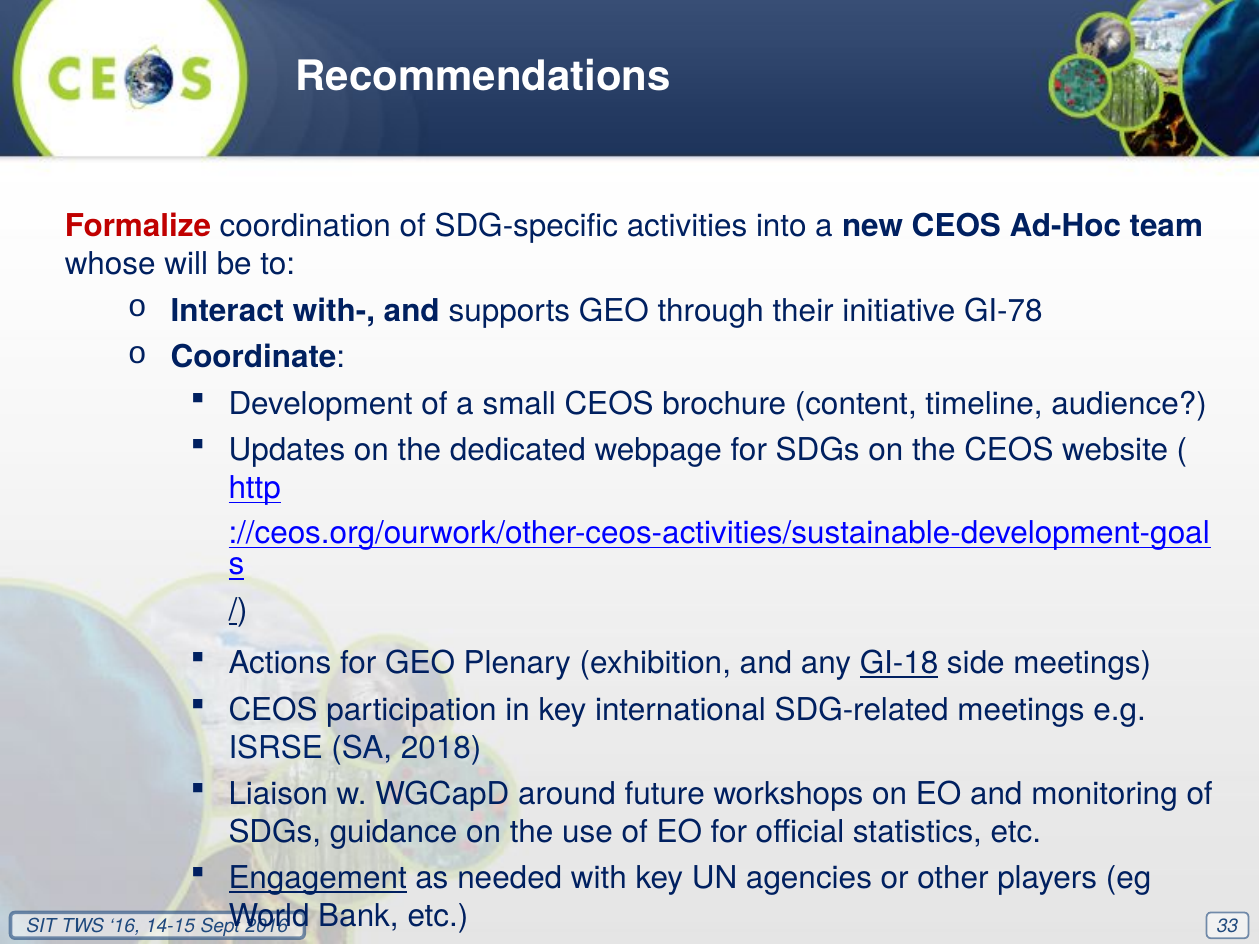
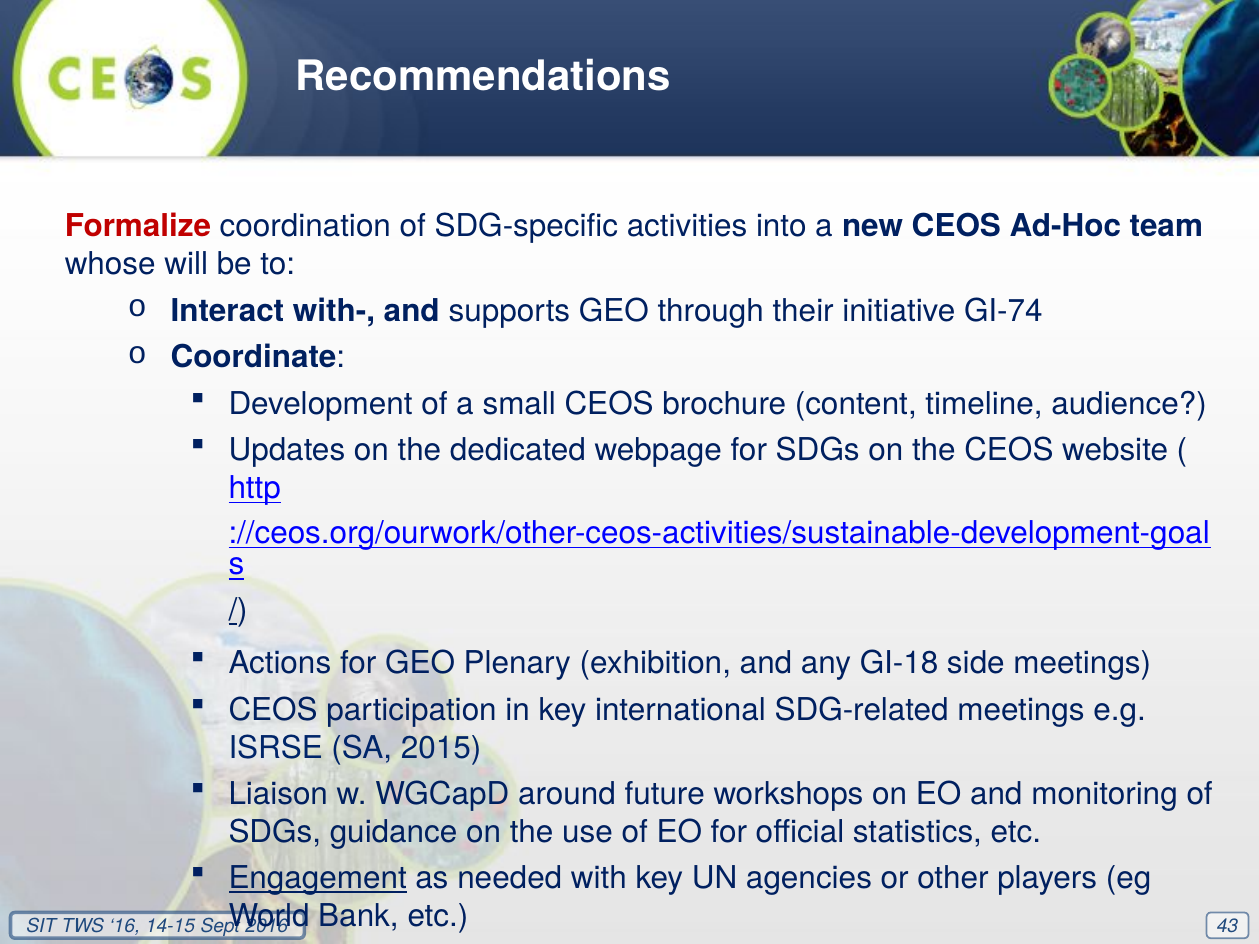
GI-78: GI-78 -> GI-74
GI-18 underline: present -> none
2018: 2018 -> 2015
33: 33 -> 43
